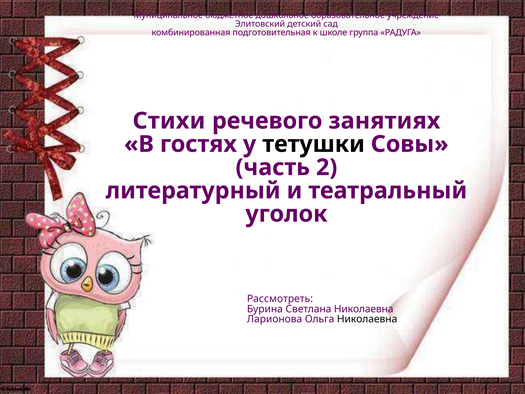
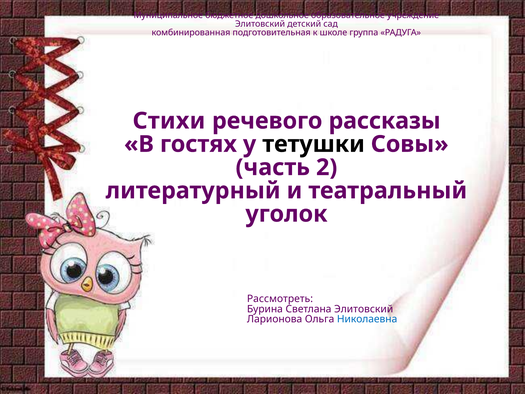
занятиях: занятиях -> рассказы
Светлана Николаевна: Николаевна -> Элитовский
Николаевна at (367, 319) colour: black -> blue
